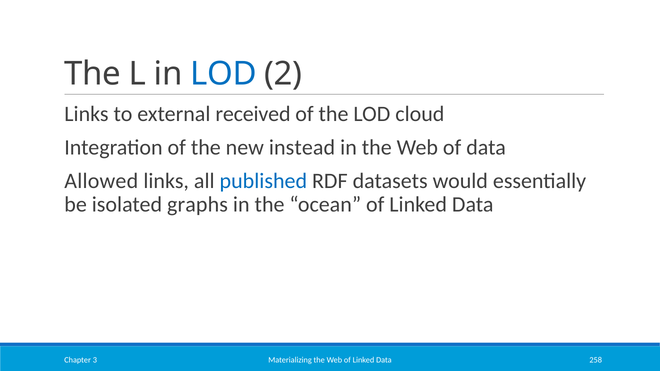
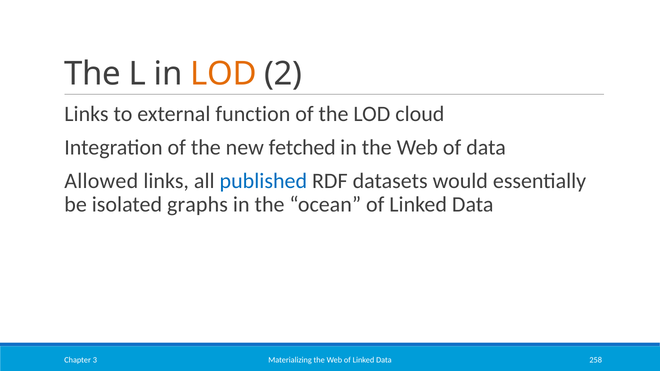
LOD at (223, 74) colour: blue -> orange
received: received -> function
instead: instead -> fetched
